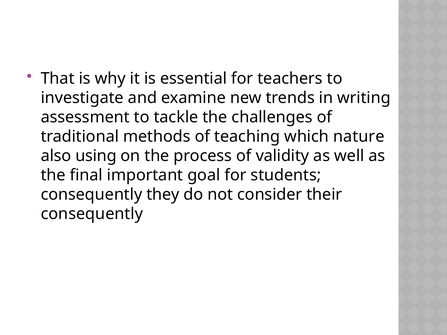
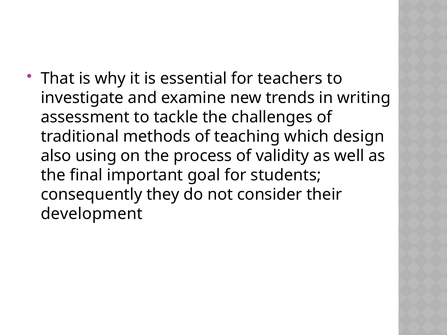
nature: nature -> design
consequently at (92, 214): consequently -> development
